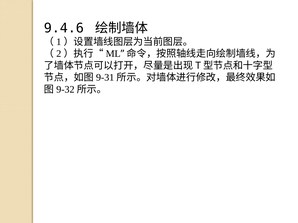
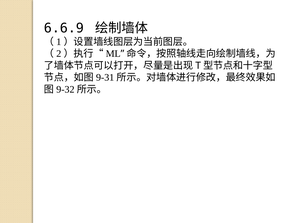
9.4.6: 9.4.6 -> 6.6.9
